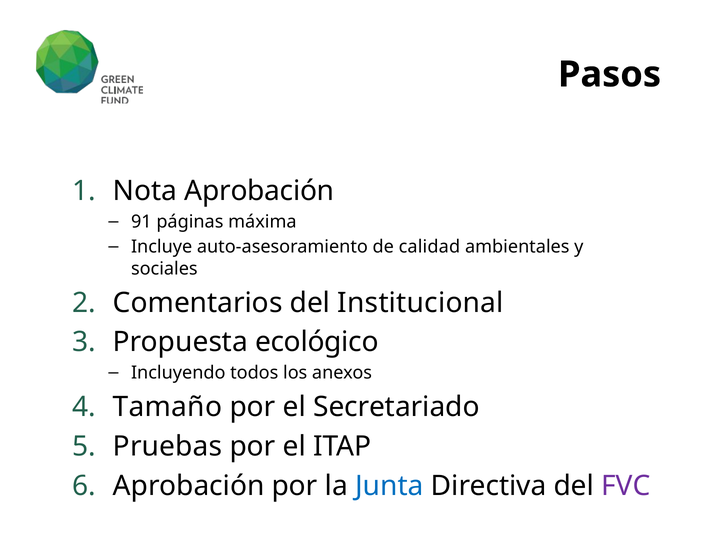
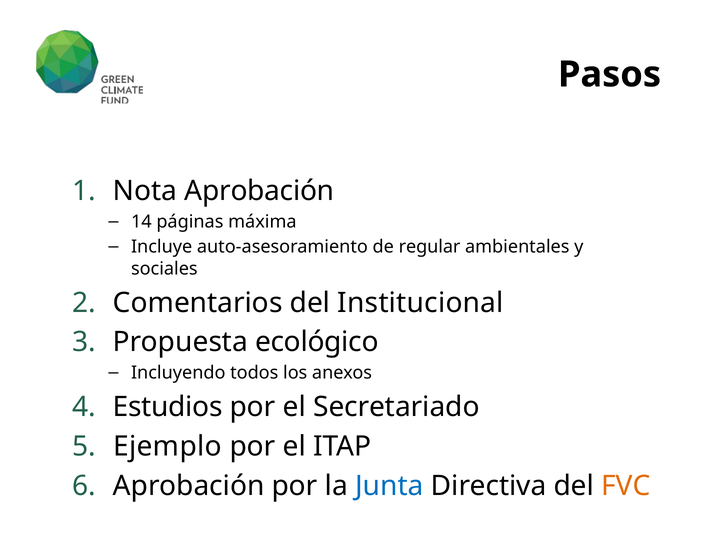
91: 91 -> 14
calidad: calidad -> regular
Tamaño: Tamaño -> Estudios
Pruebas: Pruebas -> Ejemplo
FVC colour: purple -> orange
